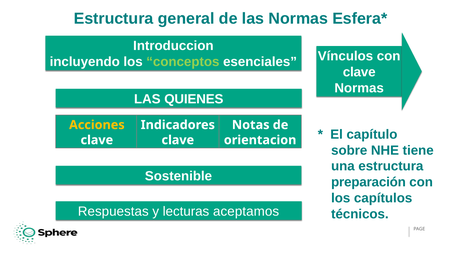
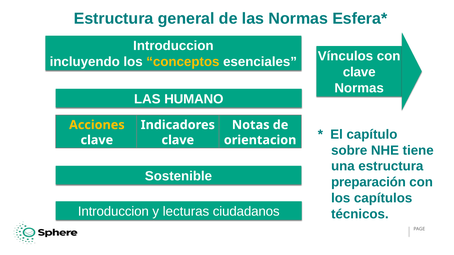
conceptos colour: light green -> yellow
QUIENES: QUIENES -> HUMANO
Respuestas at (113, 212): Respuestas -> Introduccion
aceptamos: aceptamos -> ciudadanos
